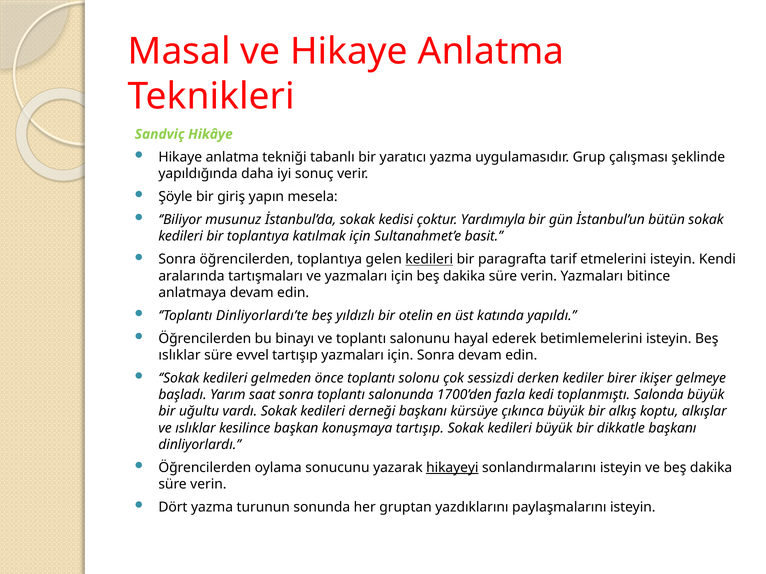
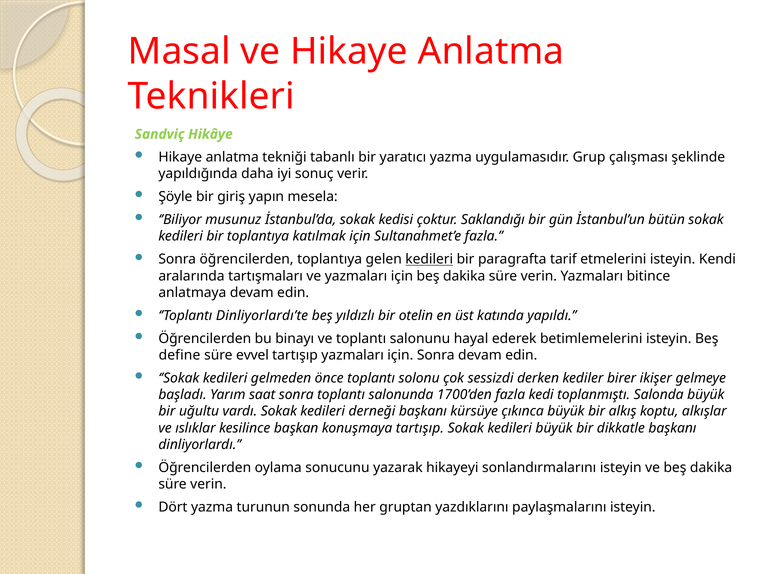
Yardımıyla: Yardımıyla -> Saklandığı
Sultanahmet’e basit: basit -> fazla
ıslıklar at (180, 355): ıslıklar -> define
hikayeyi underline: present -> none
